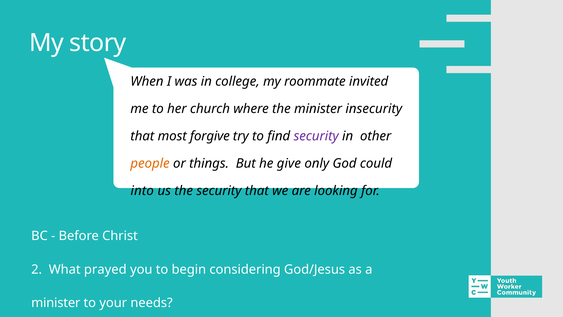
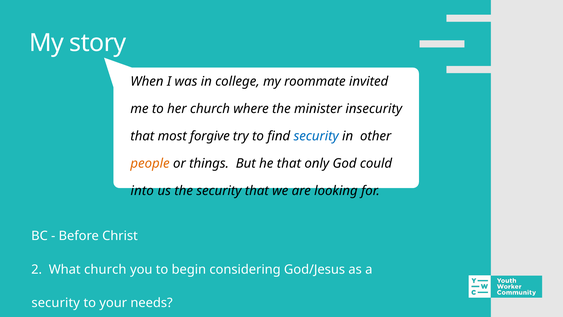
security at (316, 136) colour: purple -> blue
he give: give -> that
What prayed: prayed -> church
minister at (56, 303): minister -> security
